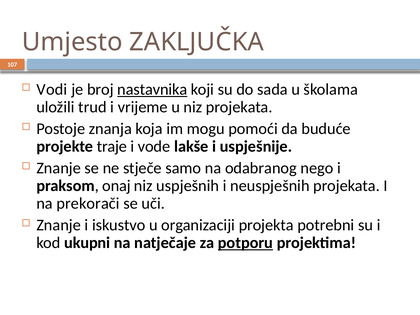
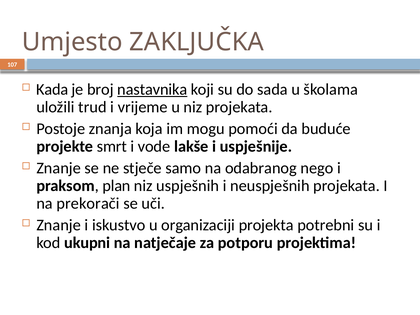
Vodi: Vodi -> Kada
traje: traje -> smrt
onaj: onaj -> plan
potporu underline: present -> none
